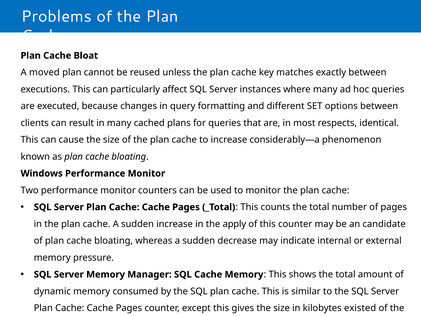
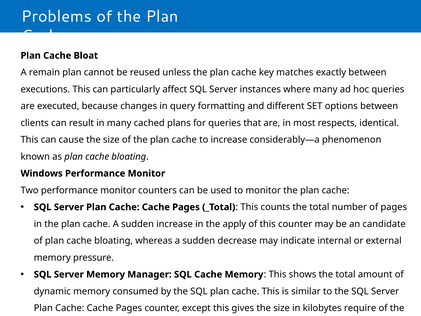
moved: moved -> remain
existed: existed -> require
